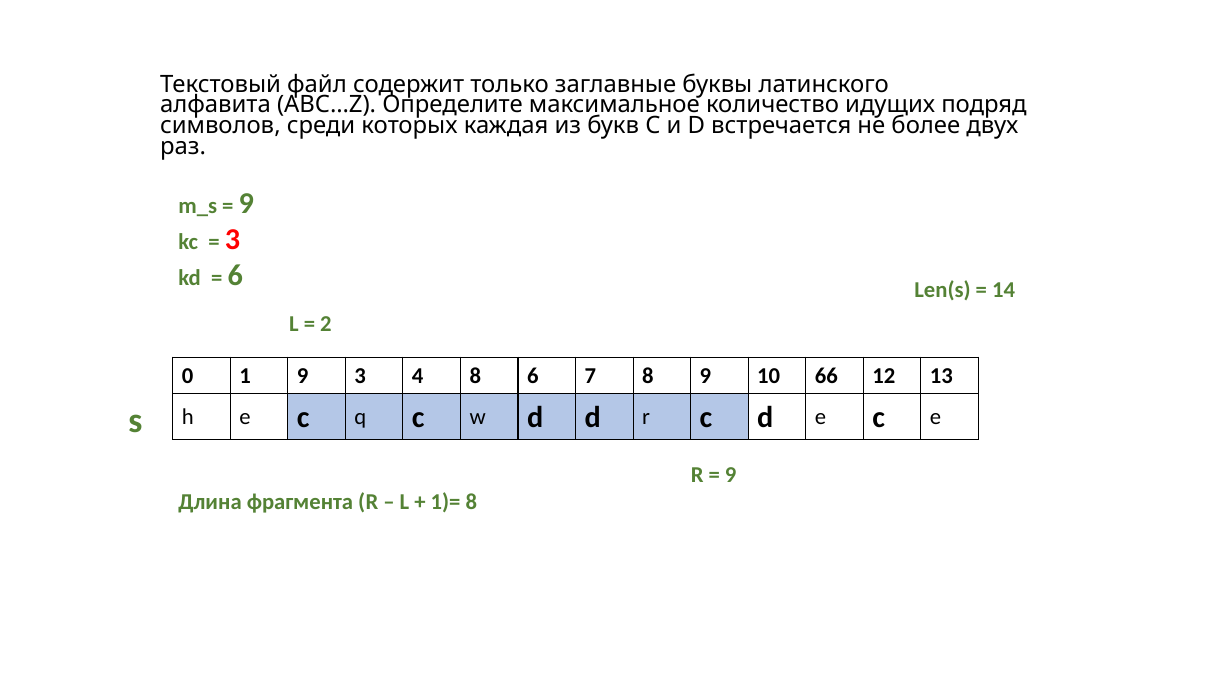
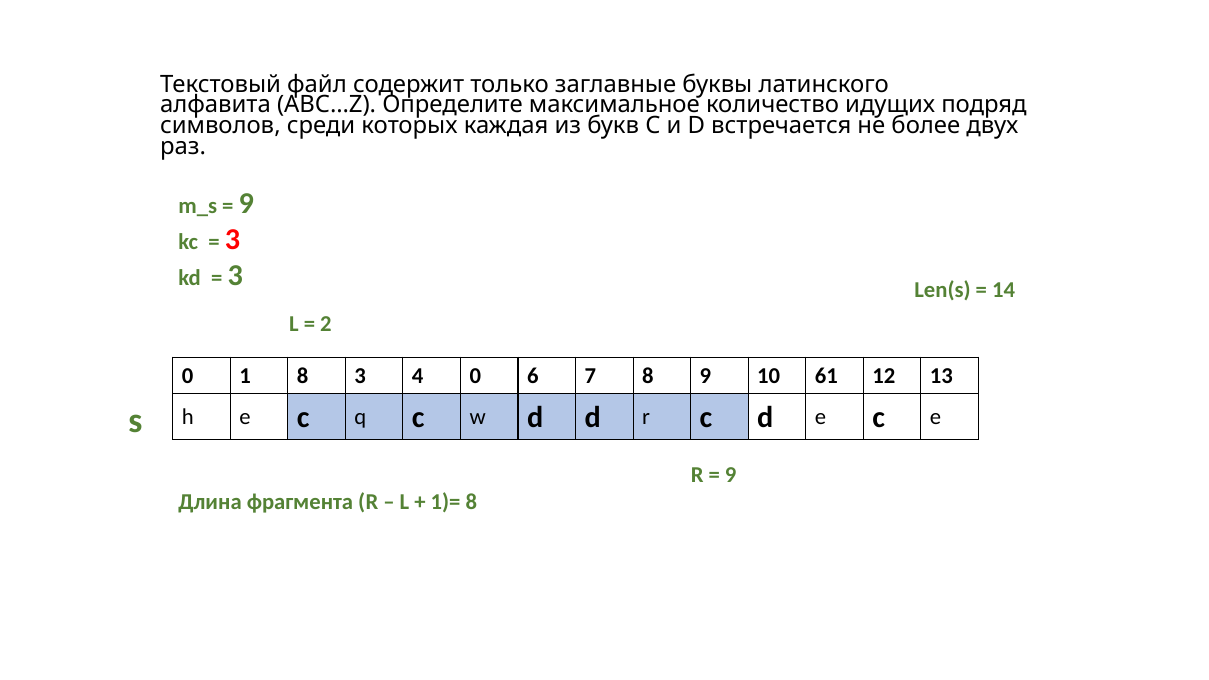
6 at (235, 276): 6 -> 3
1 9: 9 -> 8
4 8: 8 -> 0
66: 66 -> 61
